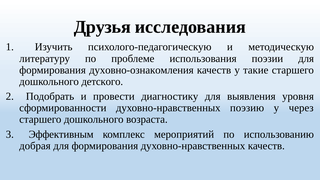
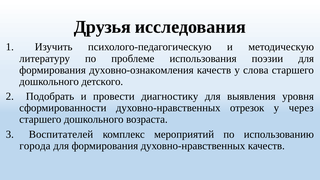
такие: такие -> слова
поэзию: поэзию -> отрезок
Эффективным: Эффективным -> Воспитателей
добрая: добрая -> города
